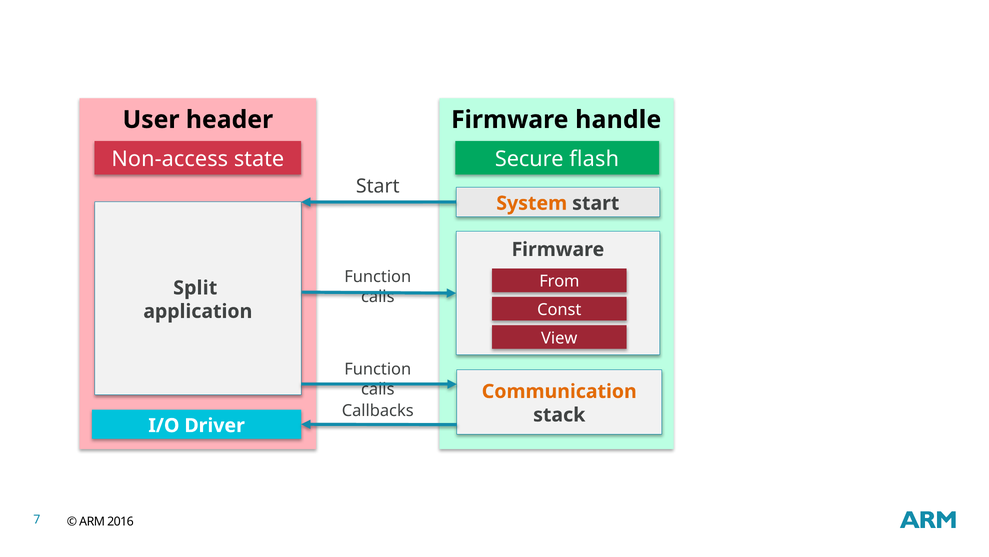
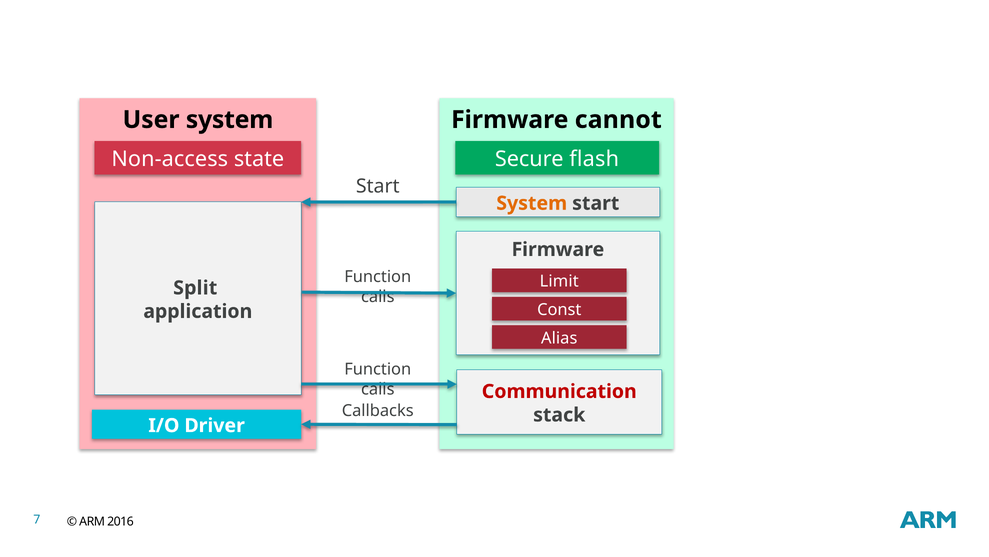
User header: header -> system
handle: handle -> cannot
From: From -> Limit
View: View -> Alias
Communication colour: orange -> red
